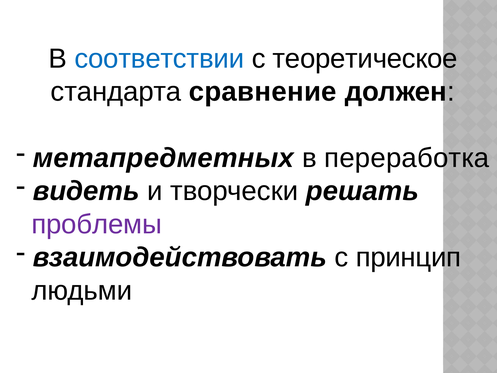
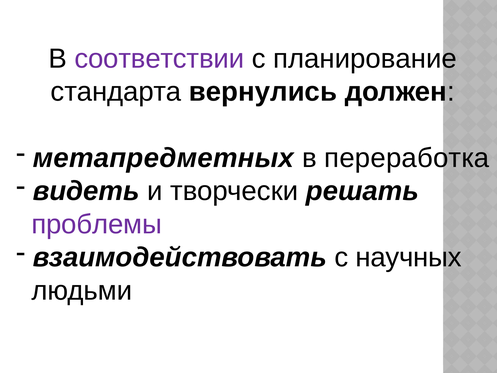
соответствии colour: blue -> purple
теоретическое: теоретическое -> планирование
сравнение: сравнение -> вернулись
принцип: принцип -> научных
